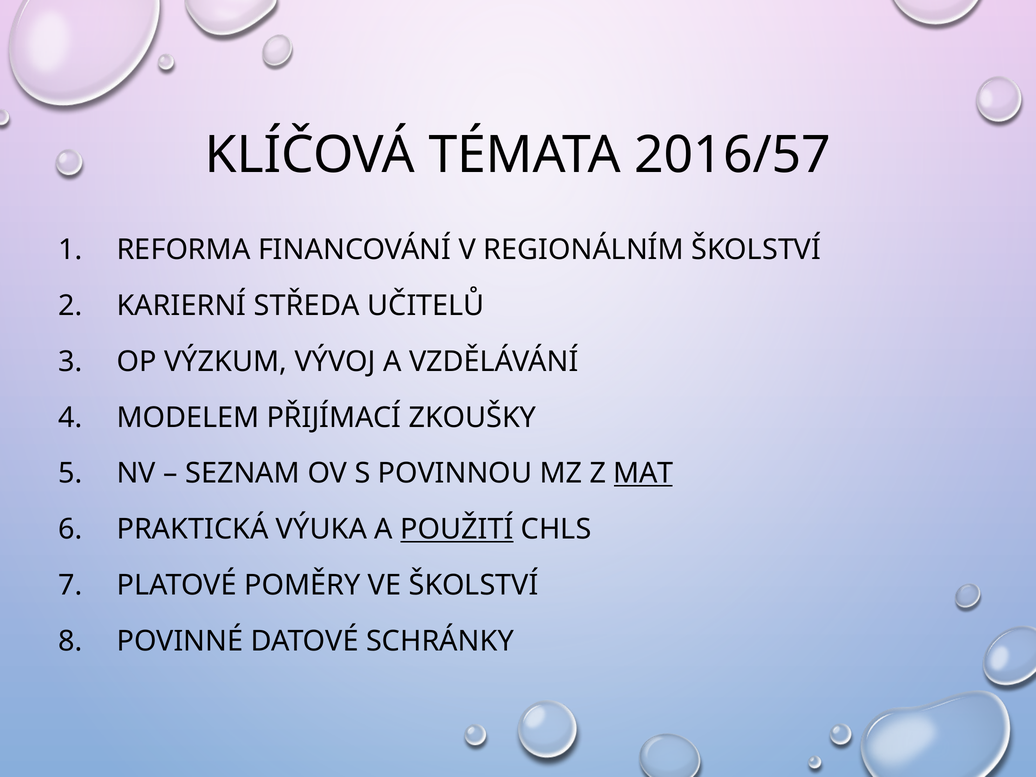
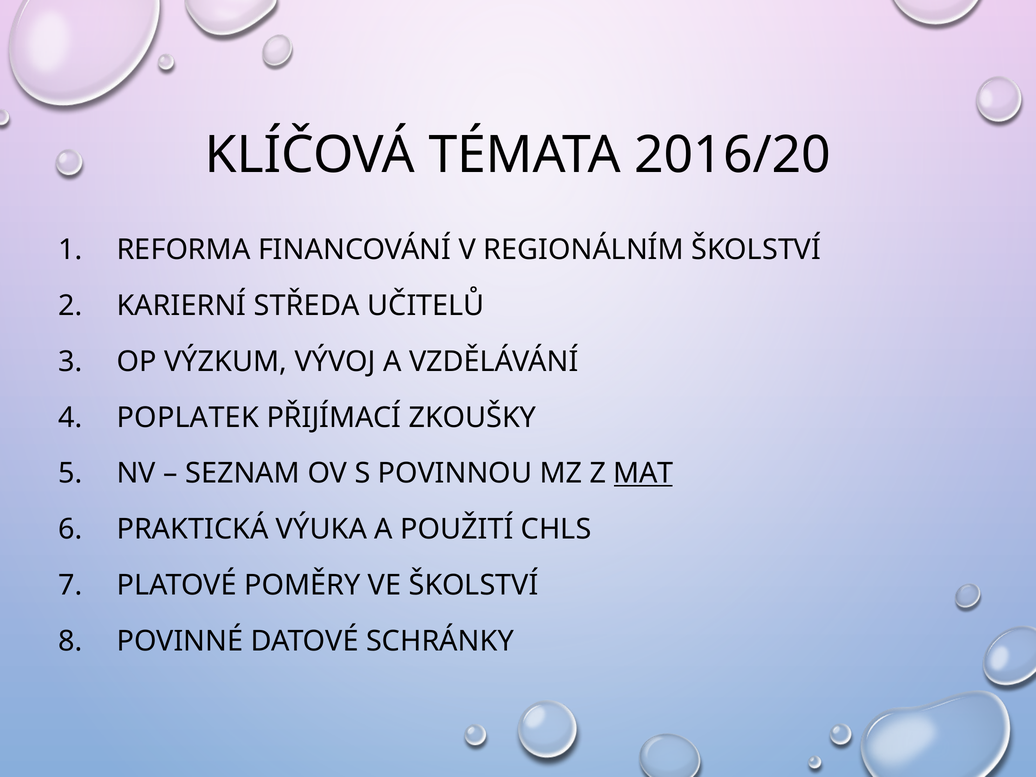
2016/57: 2016/57 -> 2016/20
MODELEM: MODELEM -> POPLATEK
POUŽITÍ underline: present -> none
